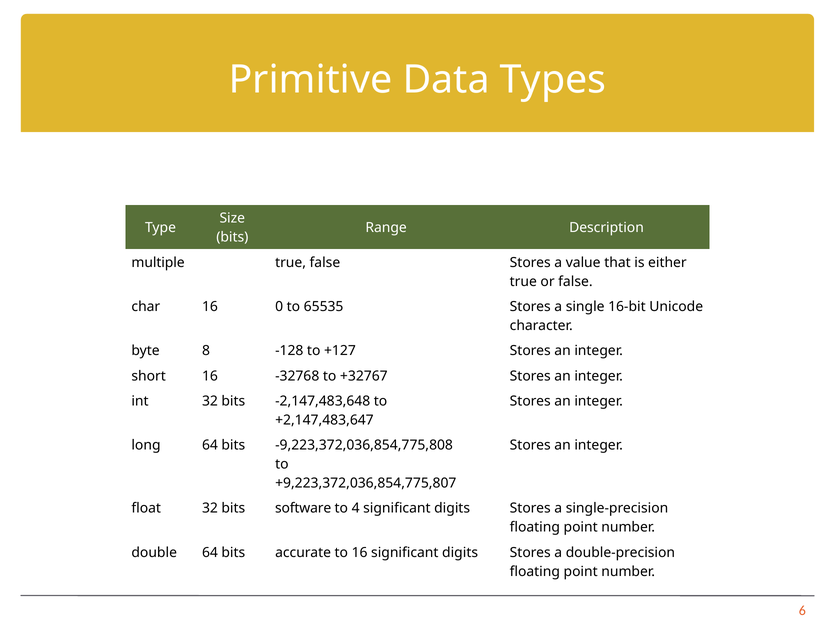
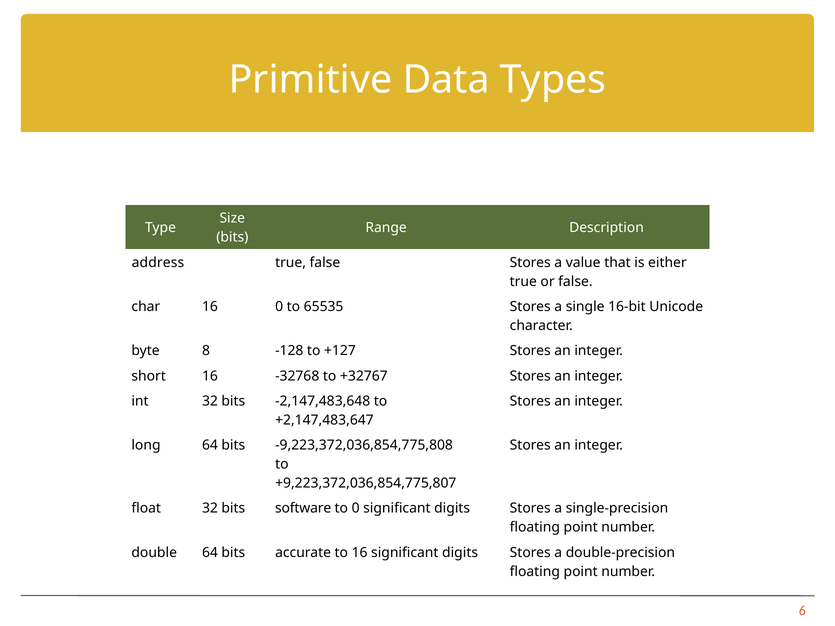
multiple: multiple -> address
to 4: 4 -> 0
